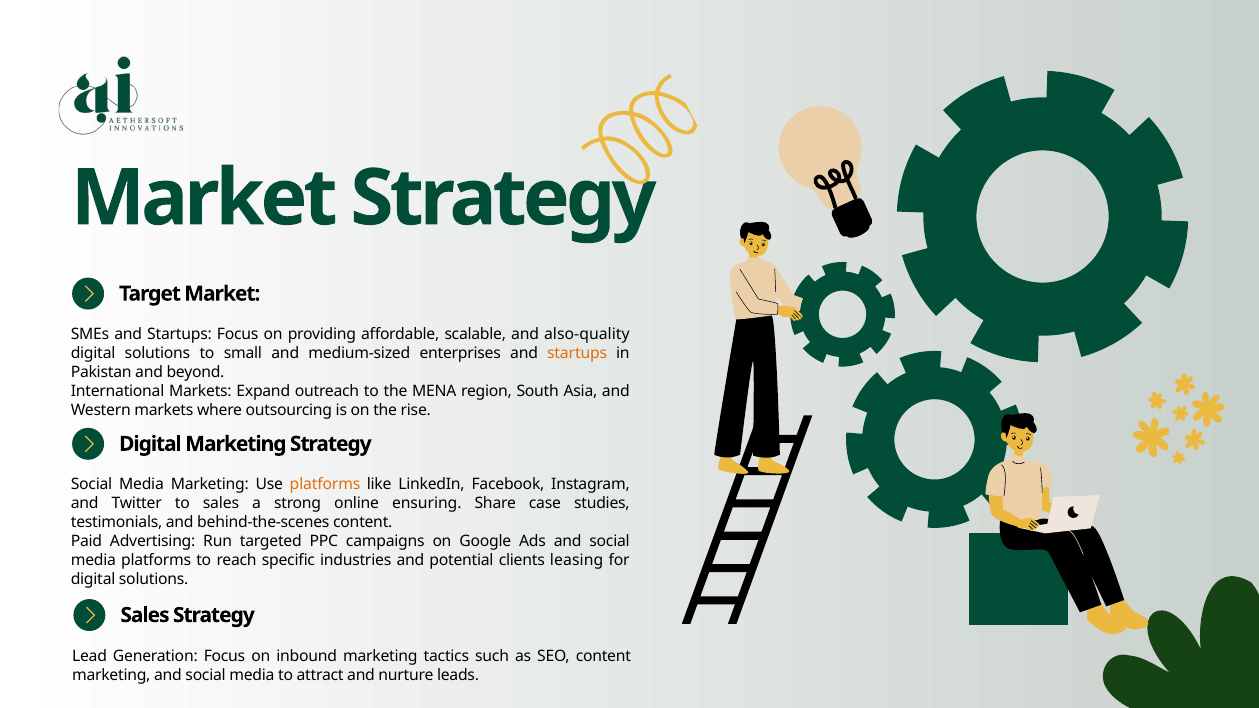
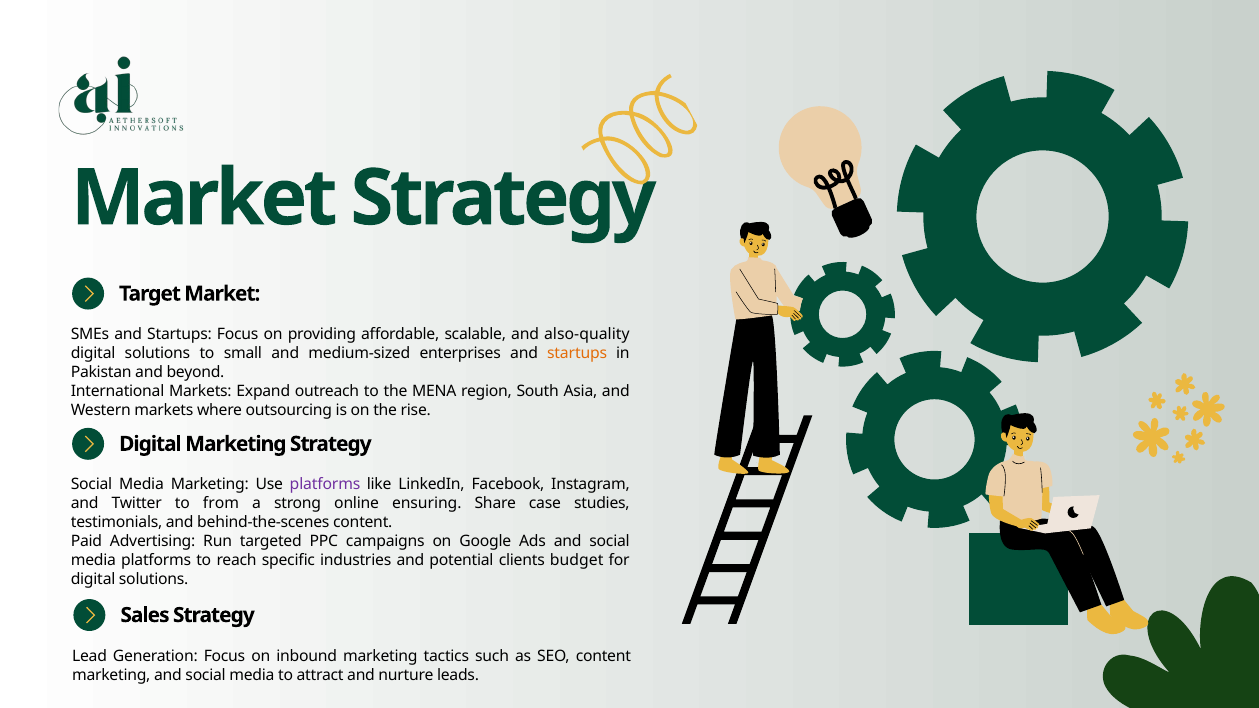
platforms at (325, 485) colour: orange -> purple
to sales: sales -> from
leasing: leasing -> budget
